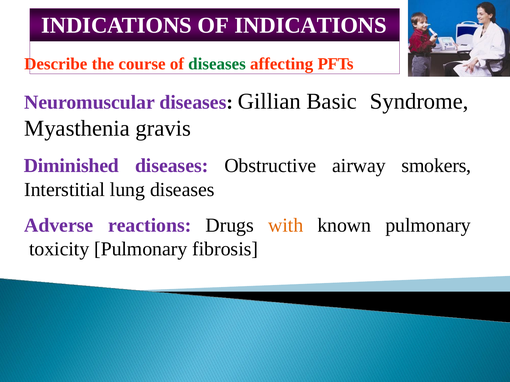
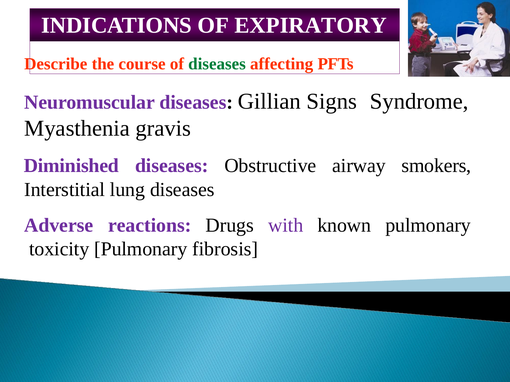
OF INDICATIONS: INDICATIONS -> EXPIRATORY
Basic: Basic -> Signs
with colour: orange -> purple
